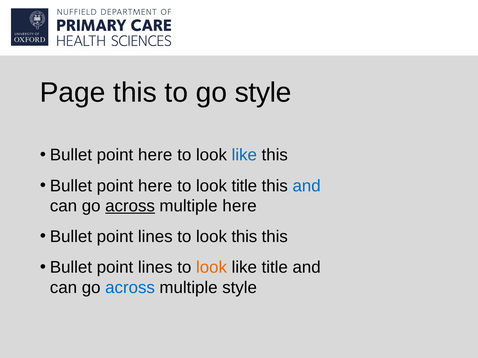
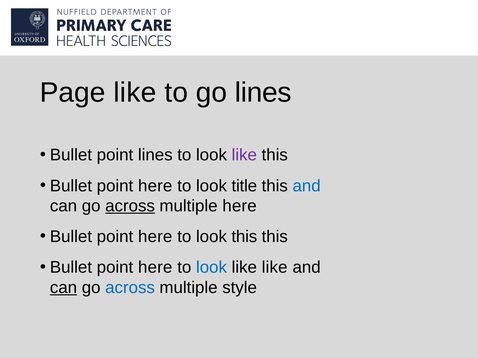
Page this: this -> like
go style: style -> lines
here at (155, 155): here -> lines
like at (244, 155) colour: blue -> purple
lines at (155, 237): lines -> here
lines at (155, 268): lines -> here
look at (211, 268) colour: orange -> blue
like title: title -> like
can at (63, 288) underline: none -> present
